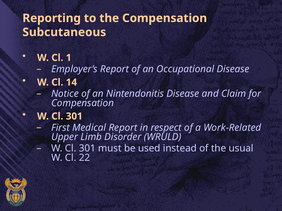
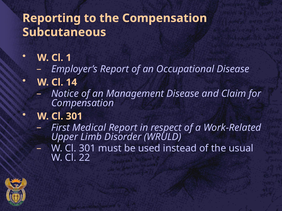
Nintendonitis: Nintendonitis -> Management
